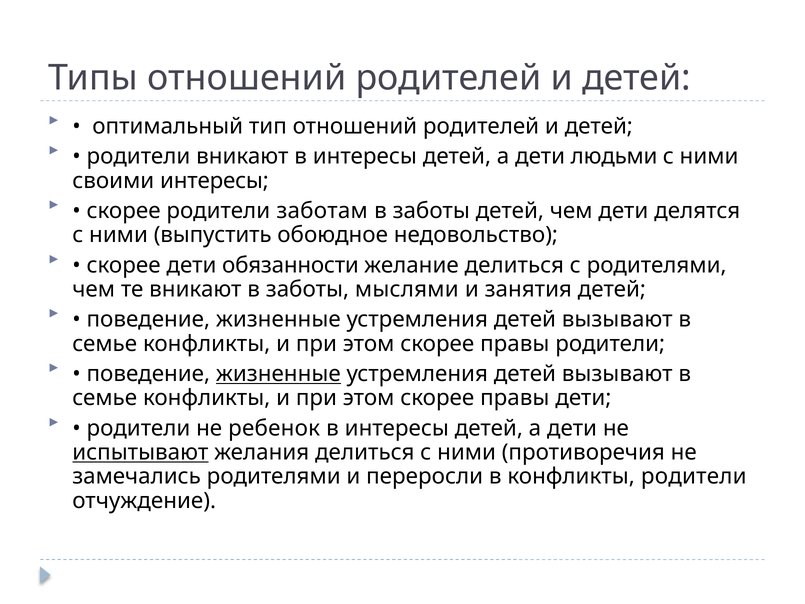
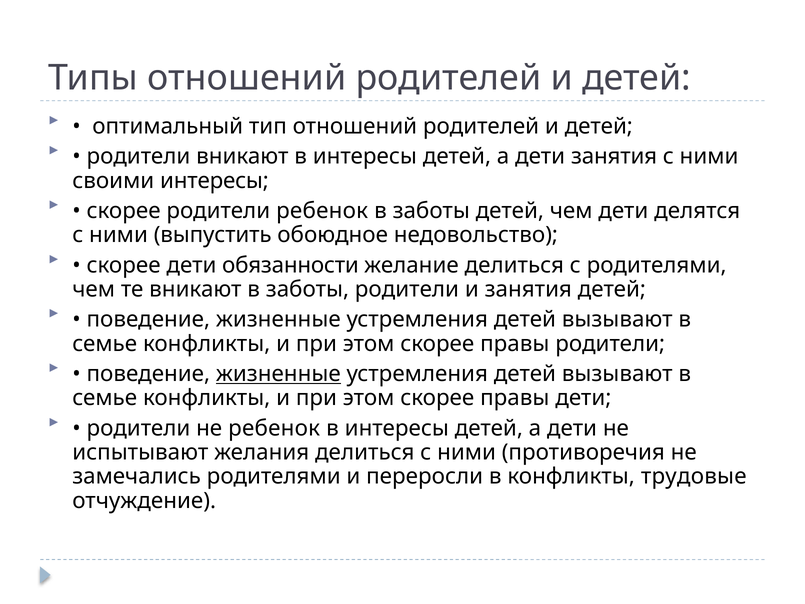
дети людьми: людьми -> занятия
родители заботам: заботам -> ребенок
заботы мыслями: мыслями -> родители
испытывают underline: present -> none
конфликты родители: родители -> трудовые
